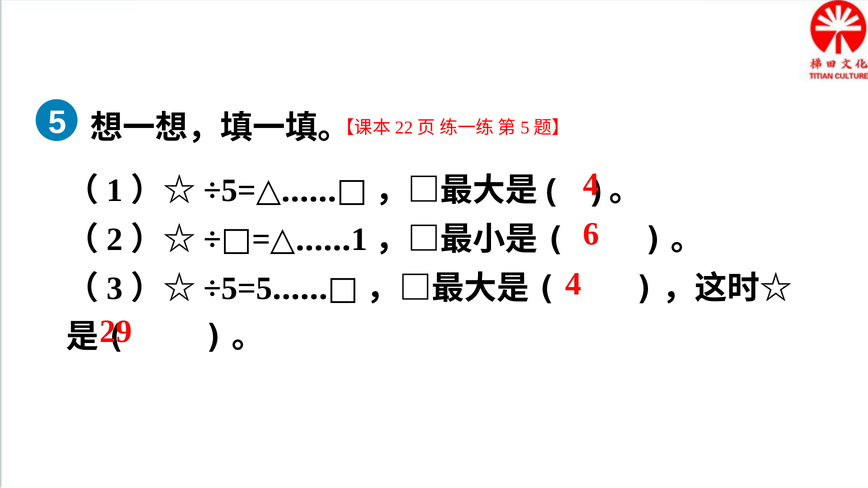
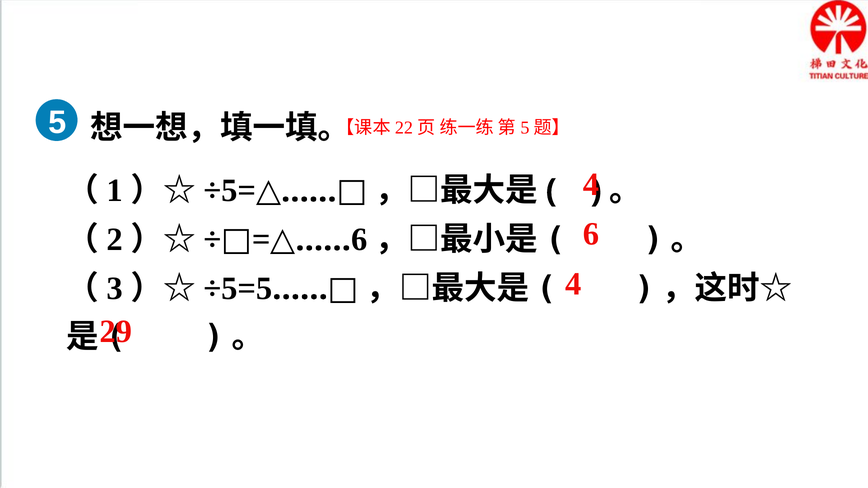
1 at (359, 240): 1 -> 6
